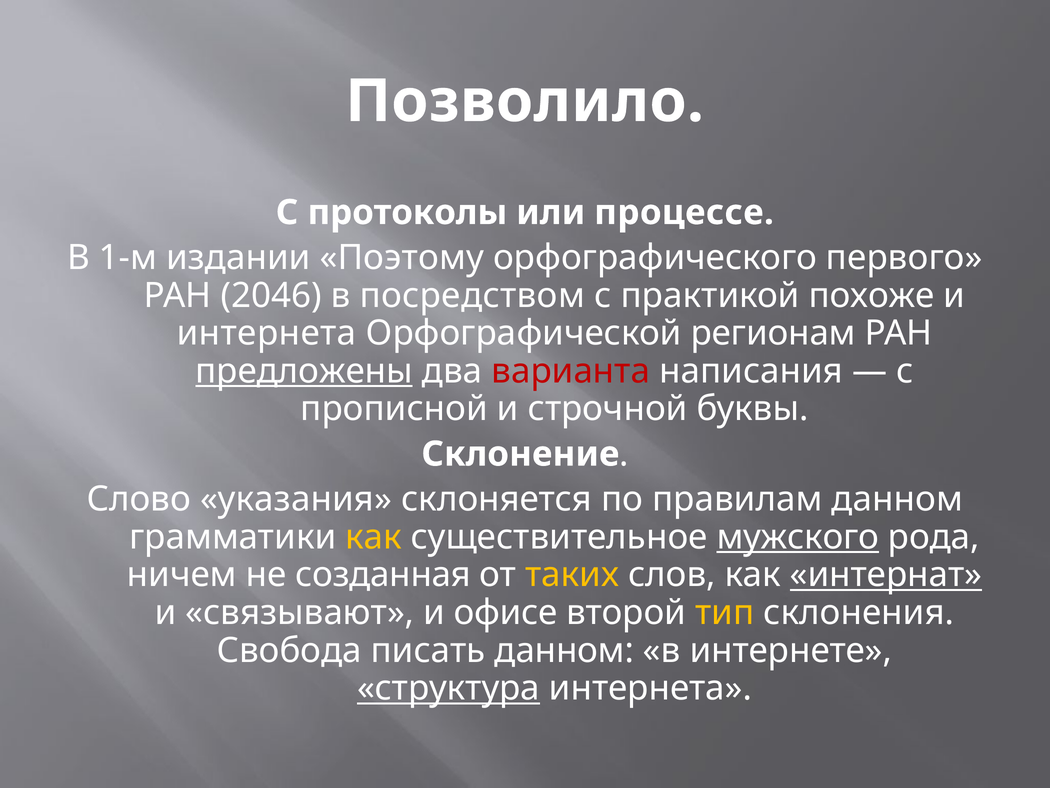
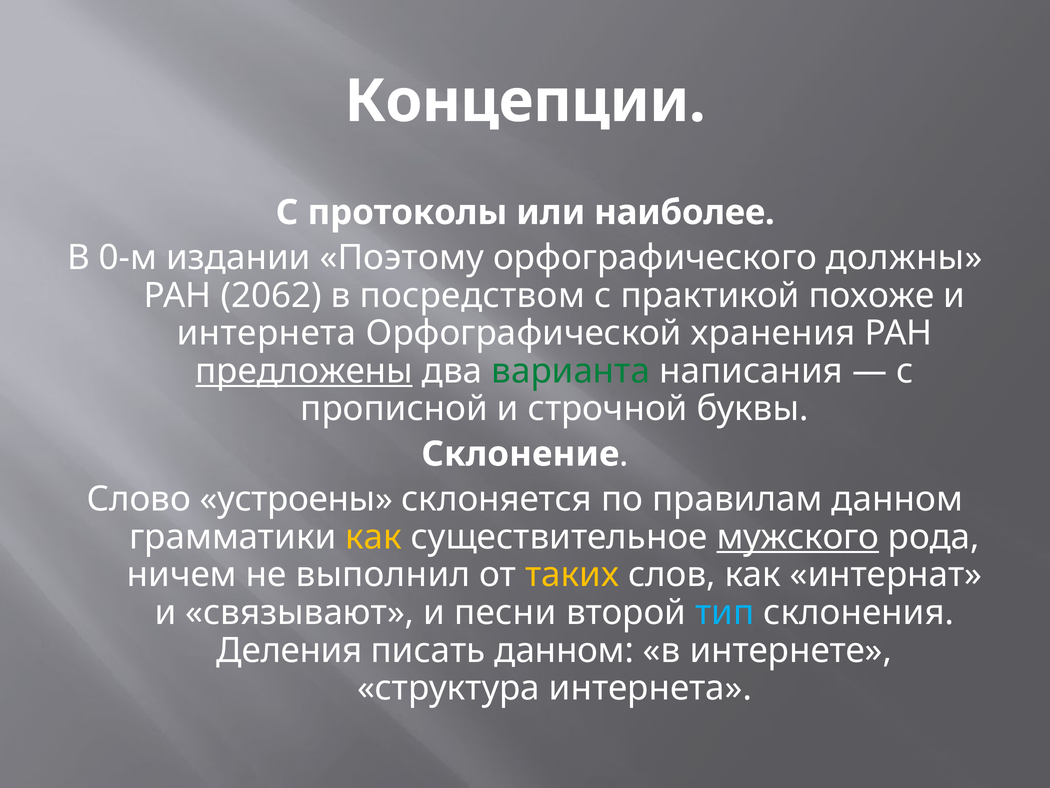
Позволило: Позволило -> Концепции
процессе: процессе -> наиболее
1-м: 1-м -> 0-м
первого: первого -> должны
2046: 2046 -> 2062
регионам: регионам -> хранения
варианта colour: red -> green
указания: указания -> устроены
созданная: созданная -> выполнил
интернат underline: present -> none
офисе: офисе -> песни
тип colour: yellow -> light blue
Свобода: Свобода -> Деления
структура underline: present -> none
